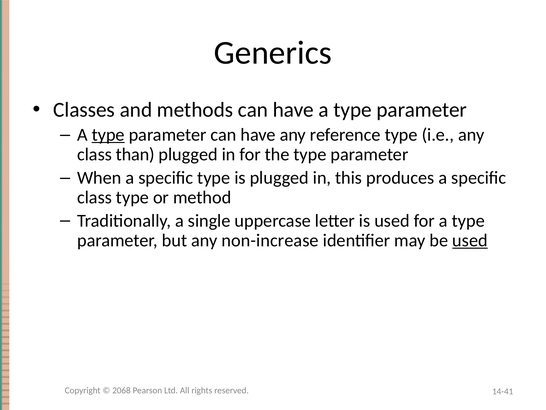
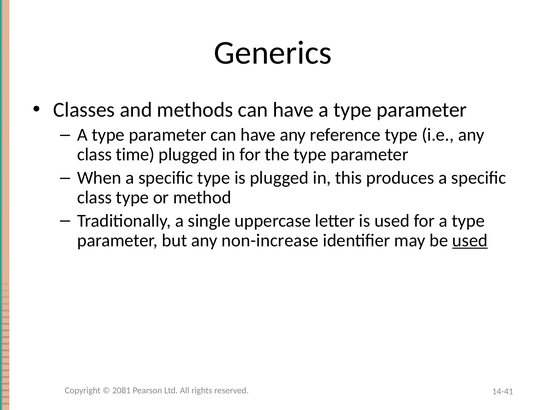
type at (108, 135) underline: present -> none
than: than -> time
2068: 2068 -> 2081
